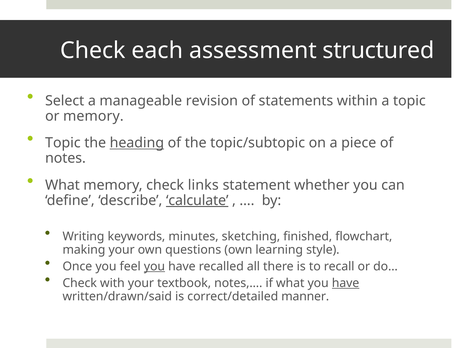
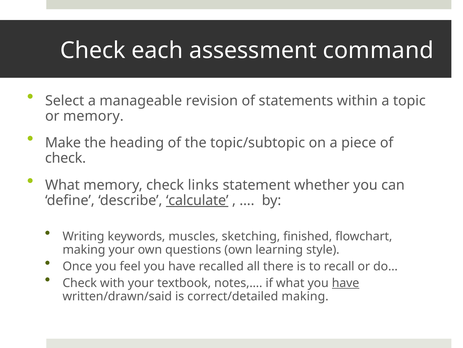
structured: structured -> command
Topic at (63, 143): Topic -> Make
heading underline: present -> none
notes at (65, 158): notes -> check
minutes: minutes -> muscles
you at (154, 266) underline: present -> none
correct/detailed manner: manner -> making
